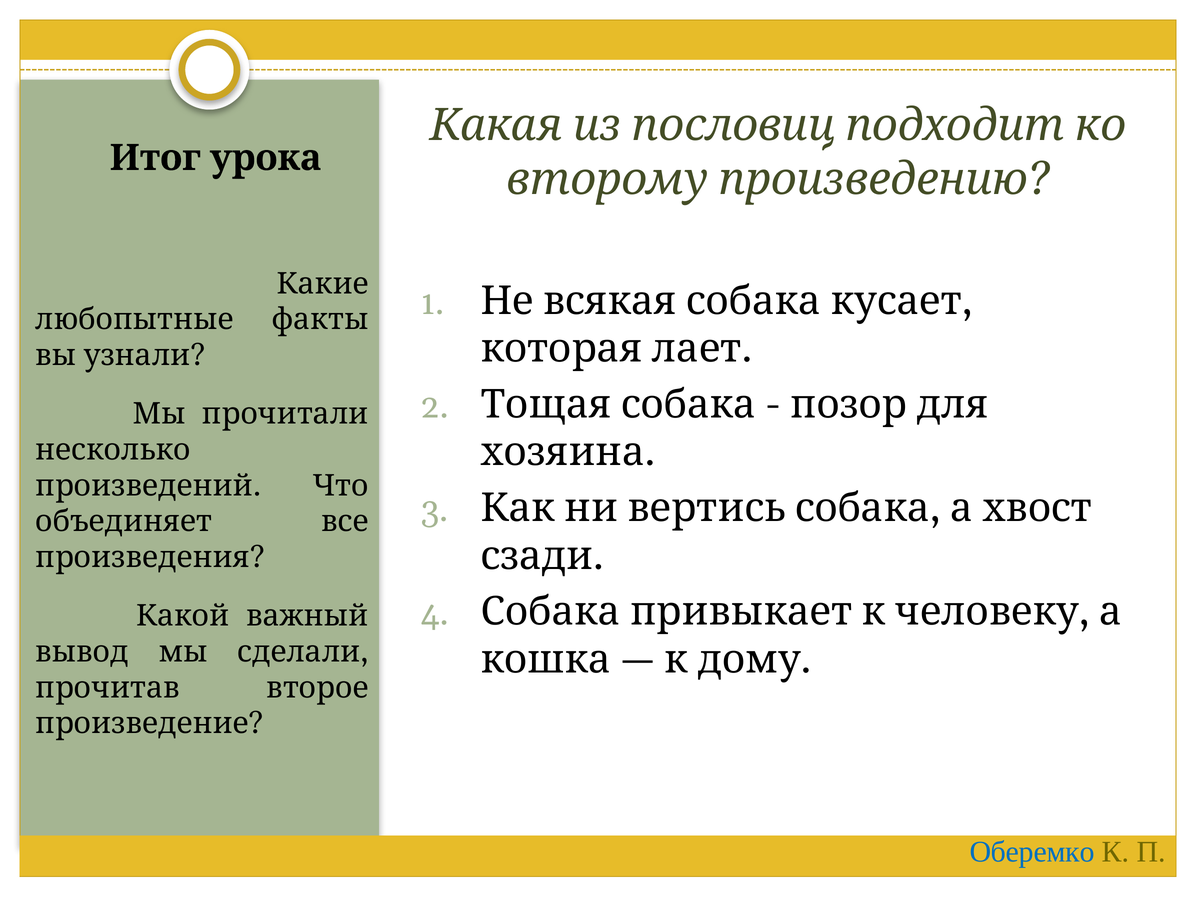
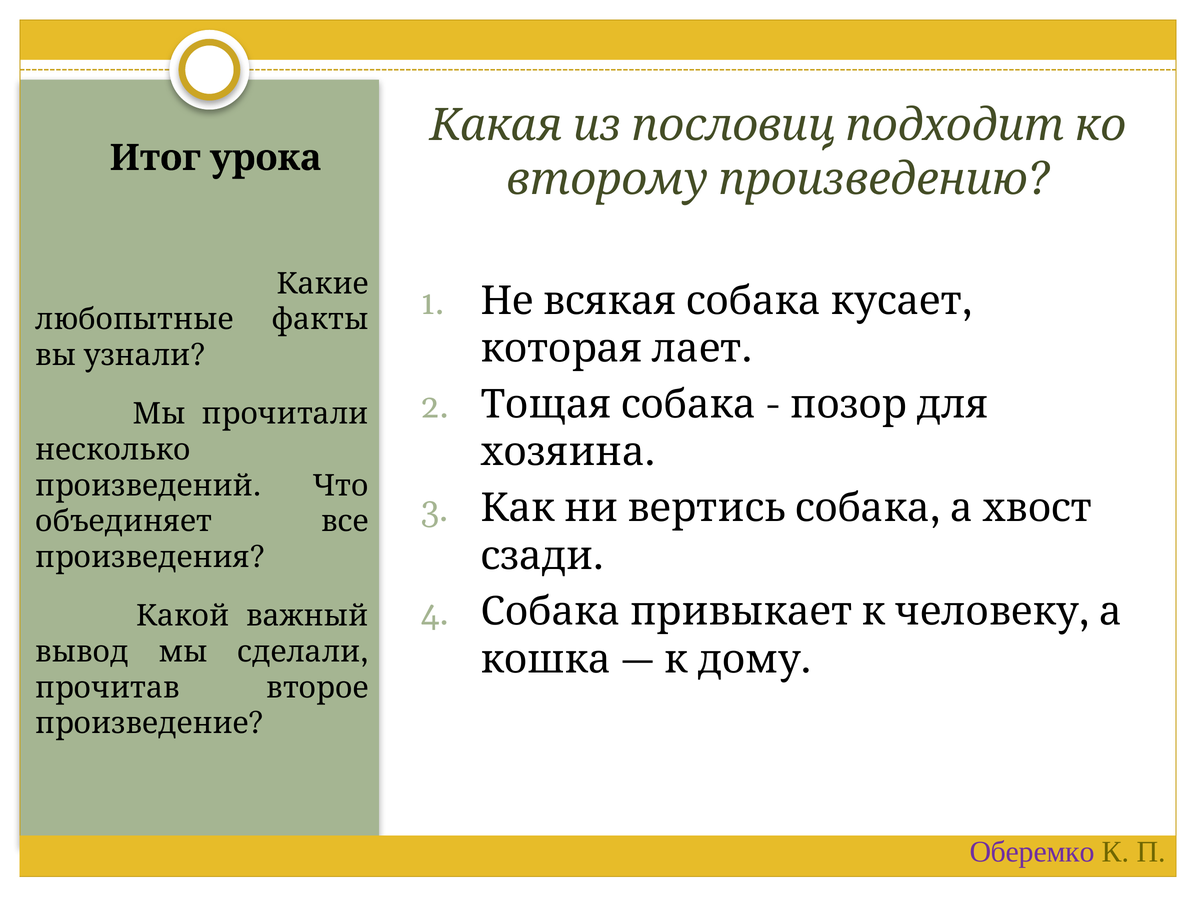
Оберемко colour: blue -> purple
